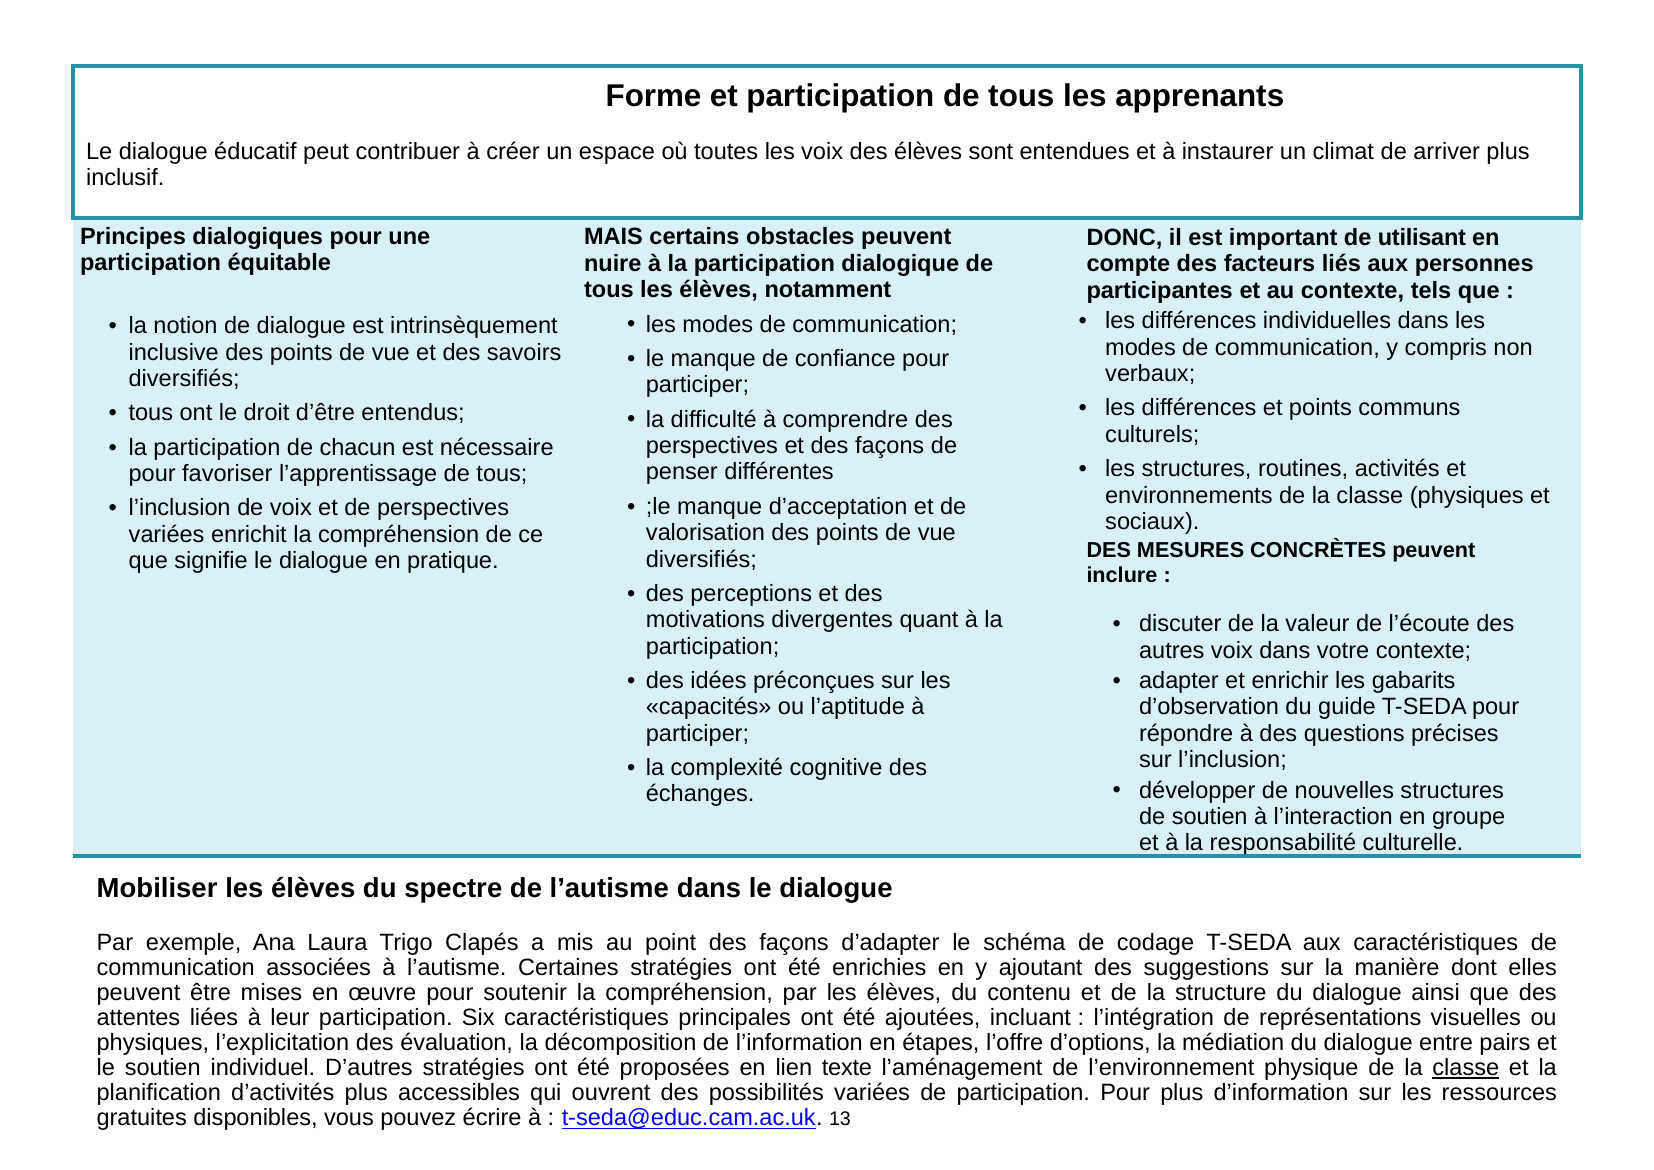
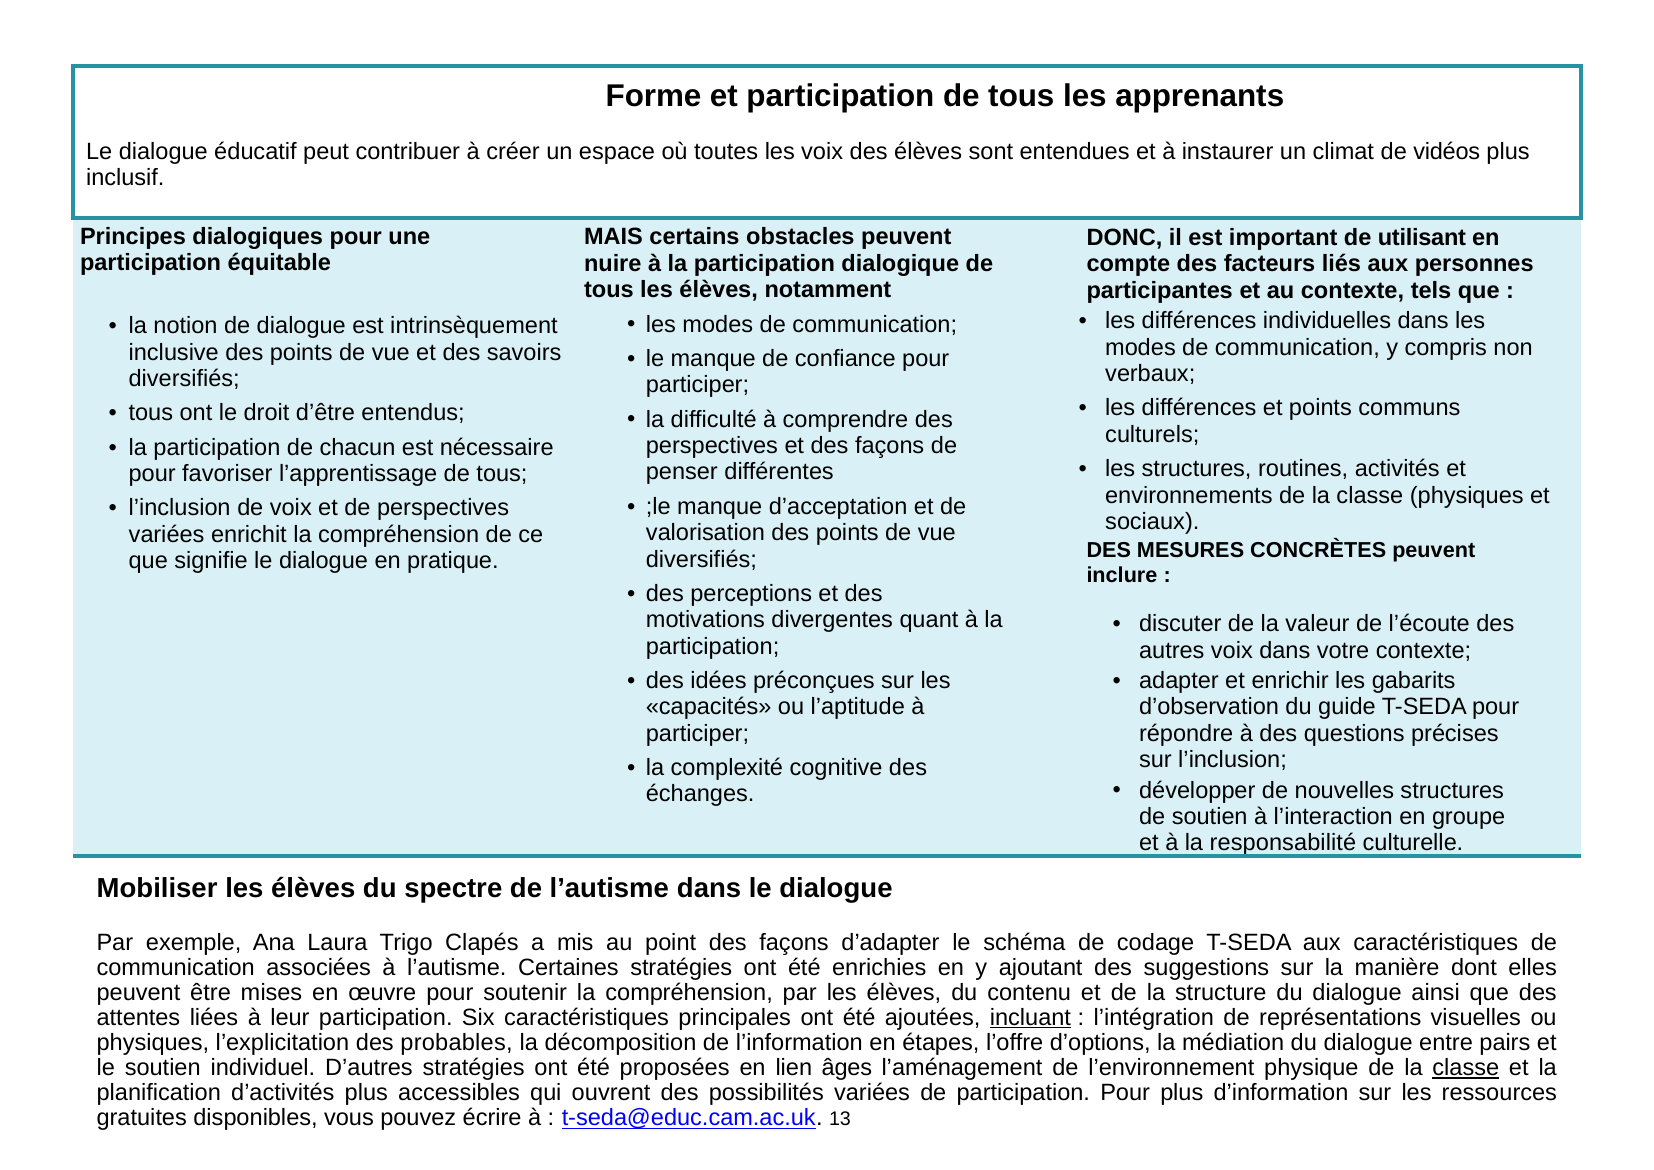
arriver: arriver -> vidéos
incluant underline: none -> present
évaluation: évaluation -> probables
texte: texte -> âges
